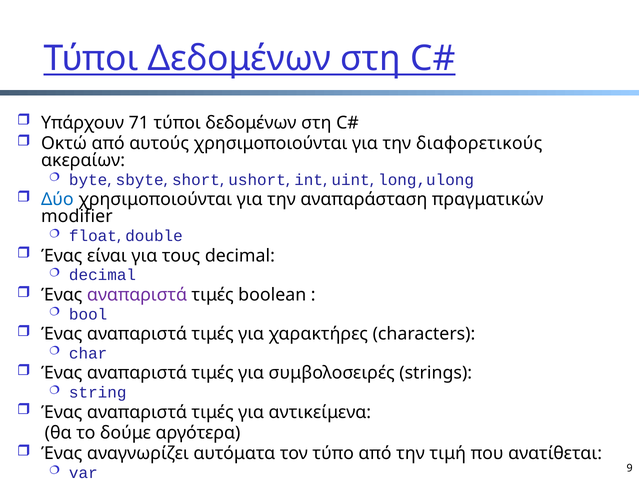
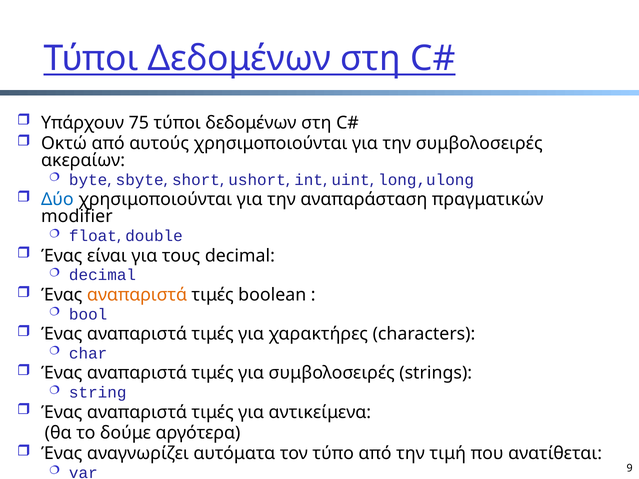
71: 71 -> 75
την διαφορετικούς: διαφορετικούς -> συμβολοσειρές
αναπαριστά at (137, 295) colour: purple -> orange
